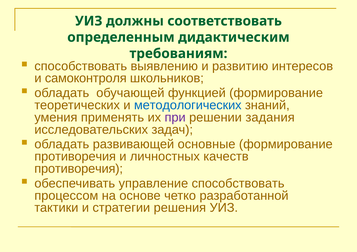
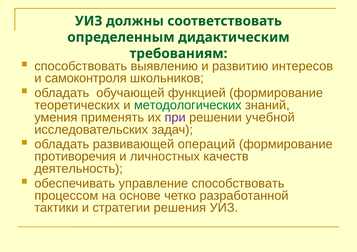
методологических colour: blue -> green
задания: задания -> учебной
основные: основные -> операций
противоречия at (79, 169): противоречия -> деятельность
